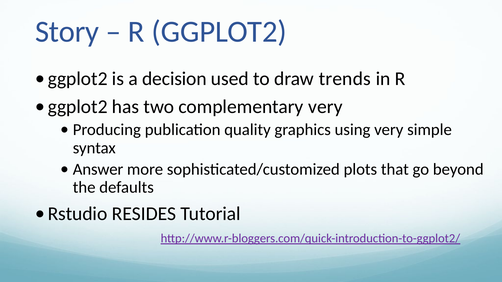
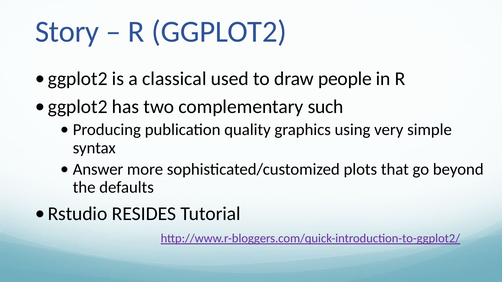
decision: decision -> classical
trends: trends -> people
complementary very: very -> such
